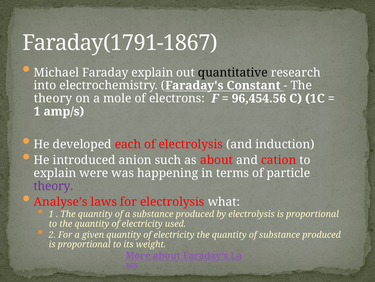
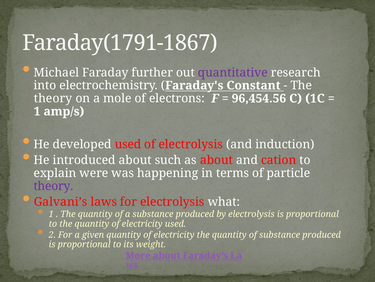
Faraday explain: explain -> further
quantitative colour: black -> purple
developed each: each -> used
introduced anion: anion -> about
Analyse’s: Analyse’s -> Galvani’s
